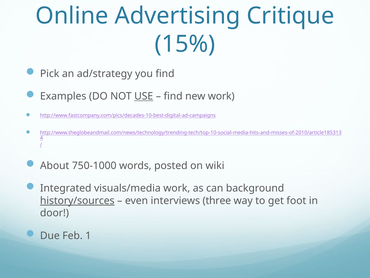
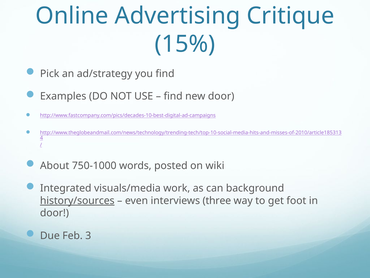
USE underline: present -> none
new work: work -> door
1: 1 -> 3
